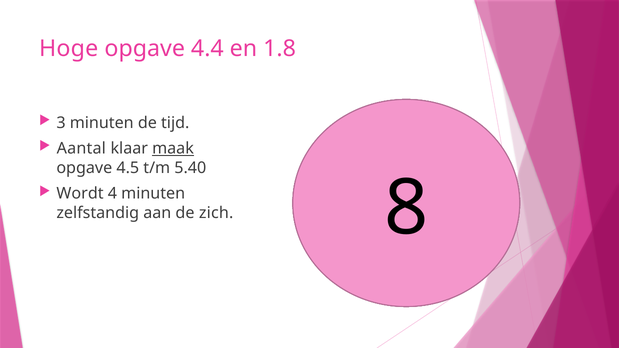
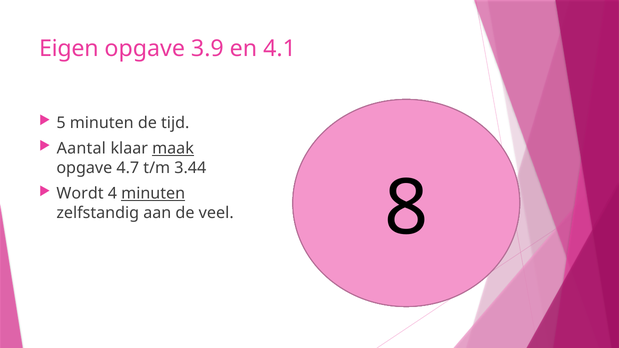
Hoge: Hoge -> Eigen
4.4: 4.4 -> 3.9
1.8: 1.8 -> 4.1
3: 3 -> 5
4.5: 4.5 -> 4.7
5.40: 5.40 -> 3.44
minuten at (153, 194) underline: none -> present
zich: zich -> veel
